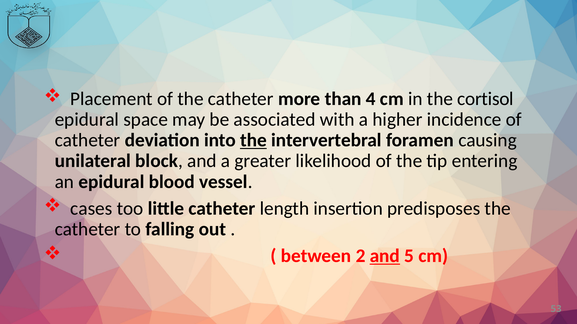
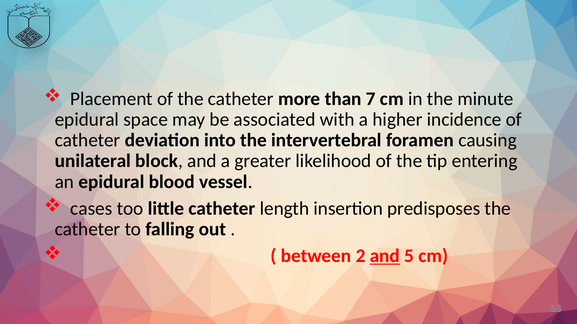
4: 4 -> 7
cortisol: cortisol -> minute
the at (253, 140) underline: present -> none
